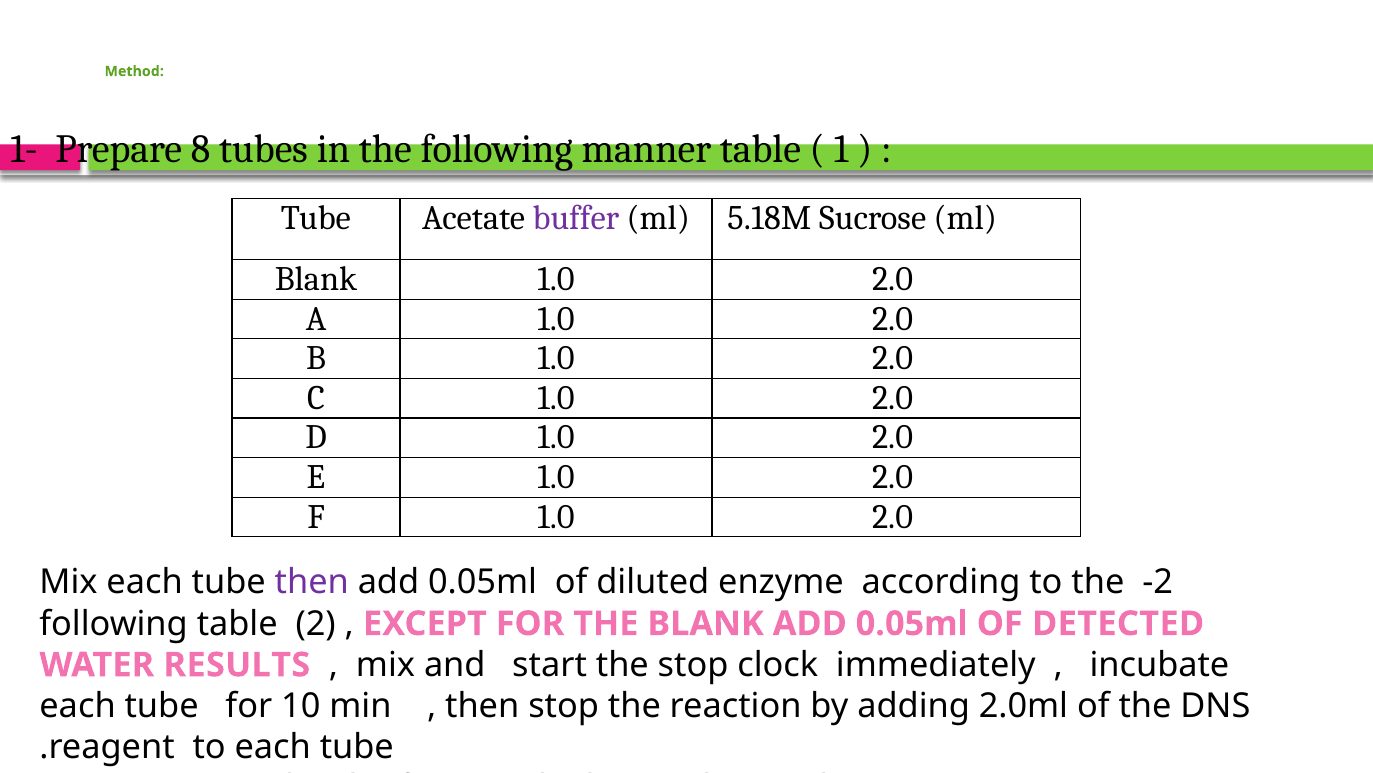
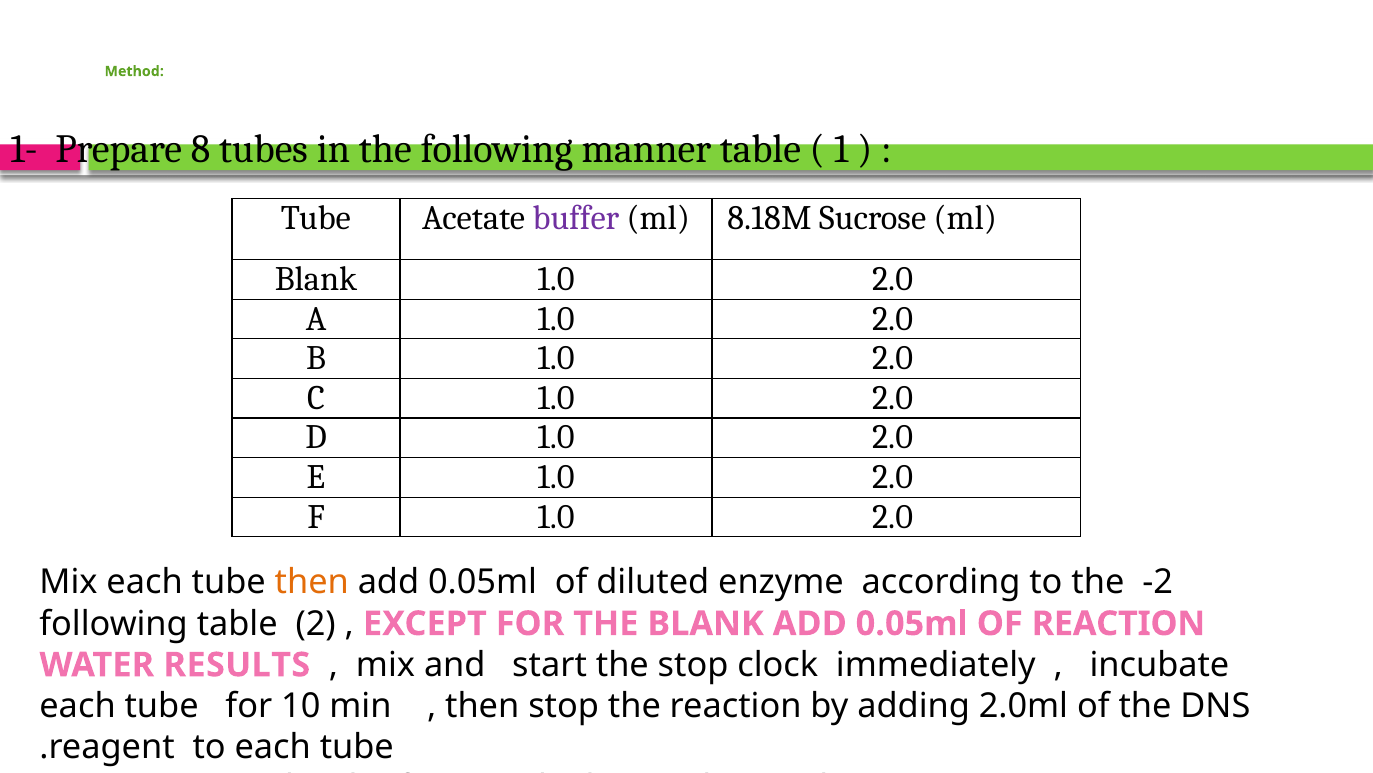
5.18M: 5.18M -> 8.18M
then at (312, 582) colour: purple -> orange
OF DETECTED: DETECTED -> REACTION
